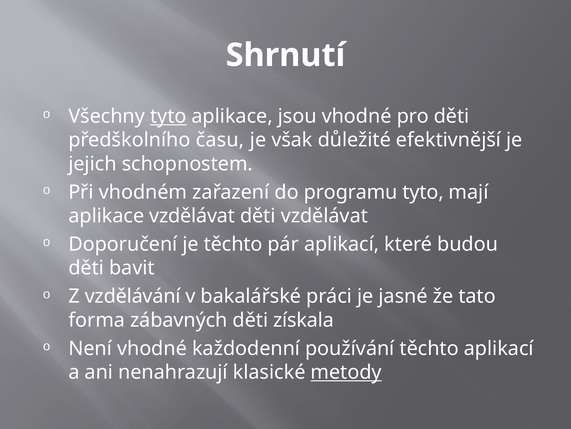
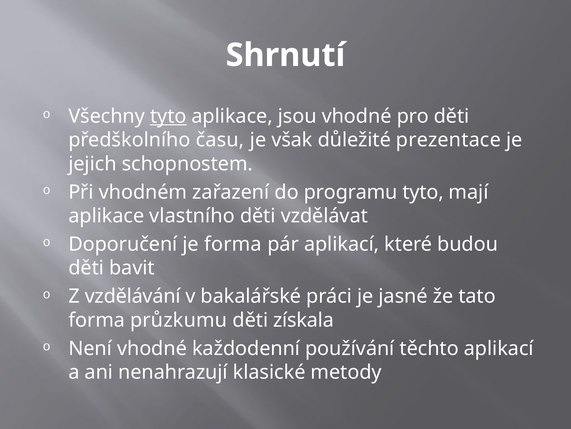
efektivnější: efektivnější -> prezentace
aplikace vzdělávat: vzdělávat -> vlastního
je těchto: těchto -> forma
zábavných: zábavných -> průzkumu
metody underline: present -> none
